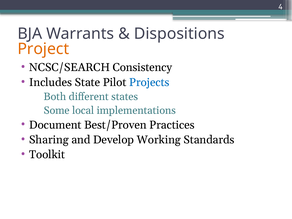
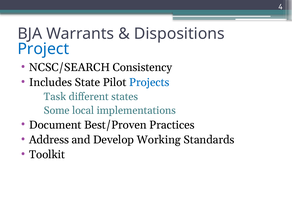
Project colour: orange -> blue
Both: Both -> Task
Sharing: Sharing -> Address
